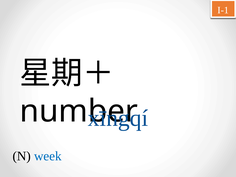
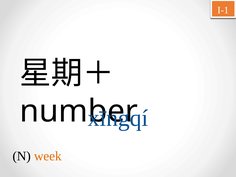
week colour: blue -> orange
